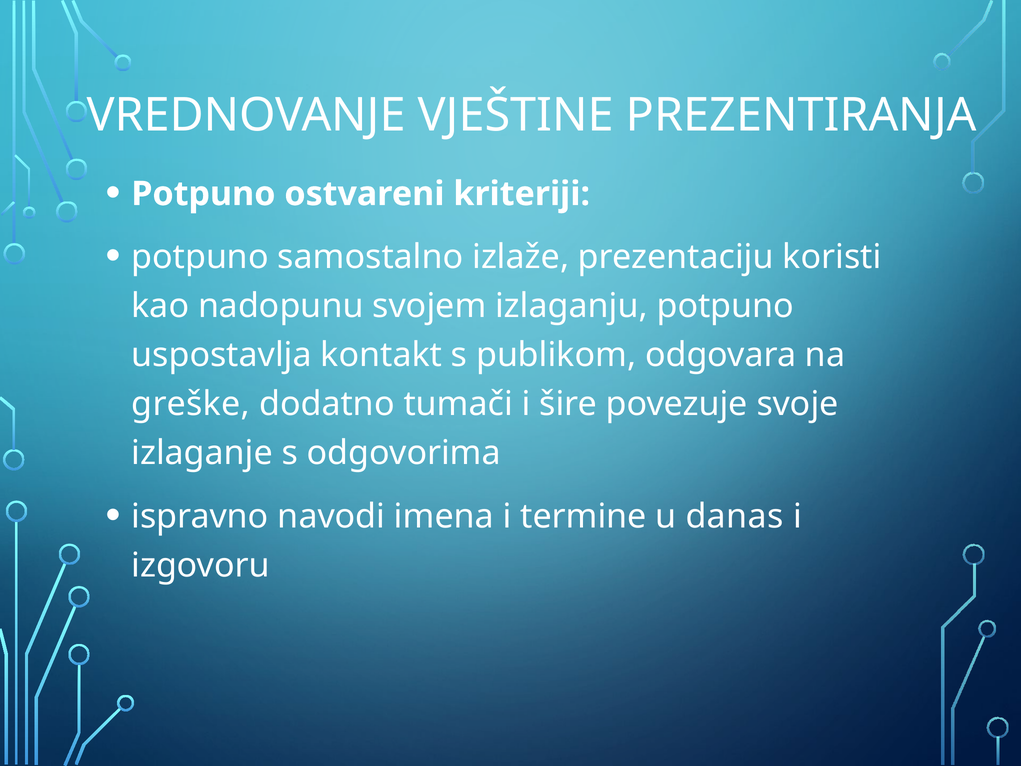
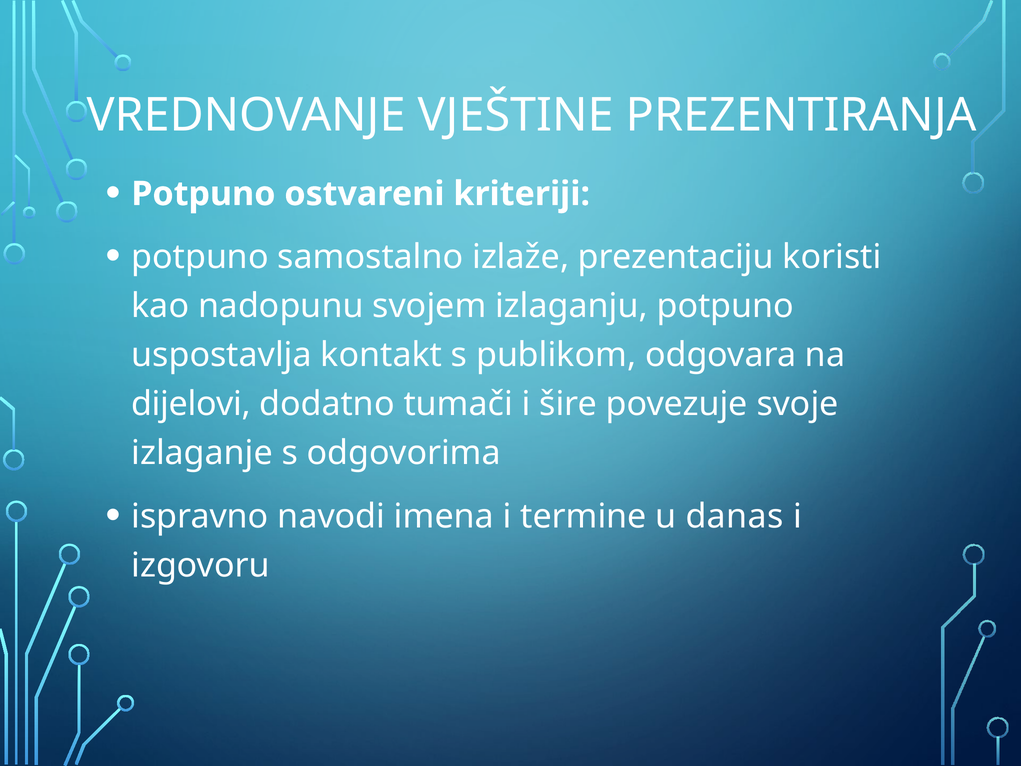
greške: greške -> dijelovi
